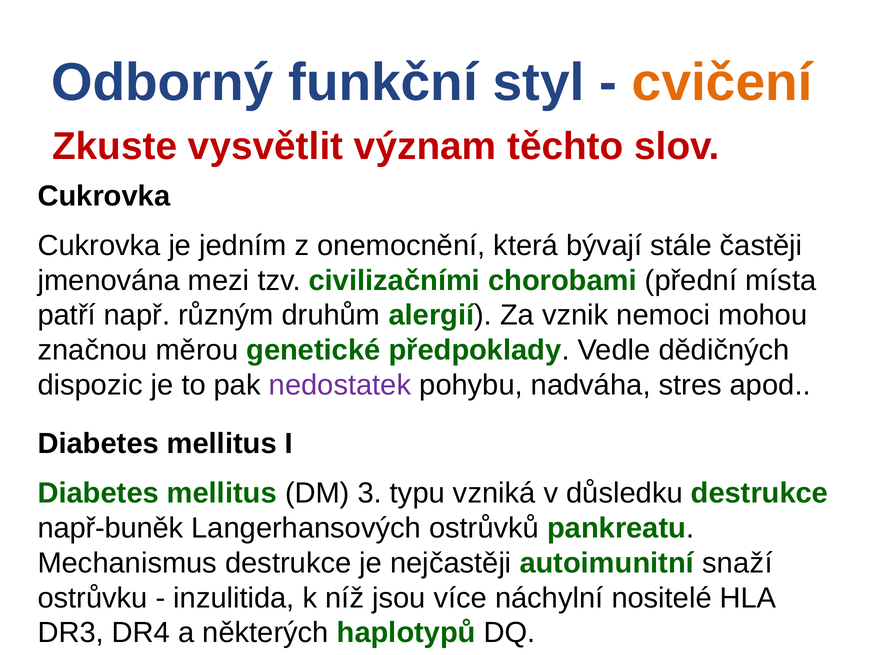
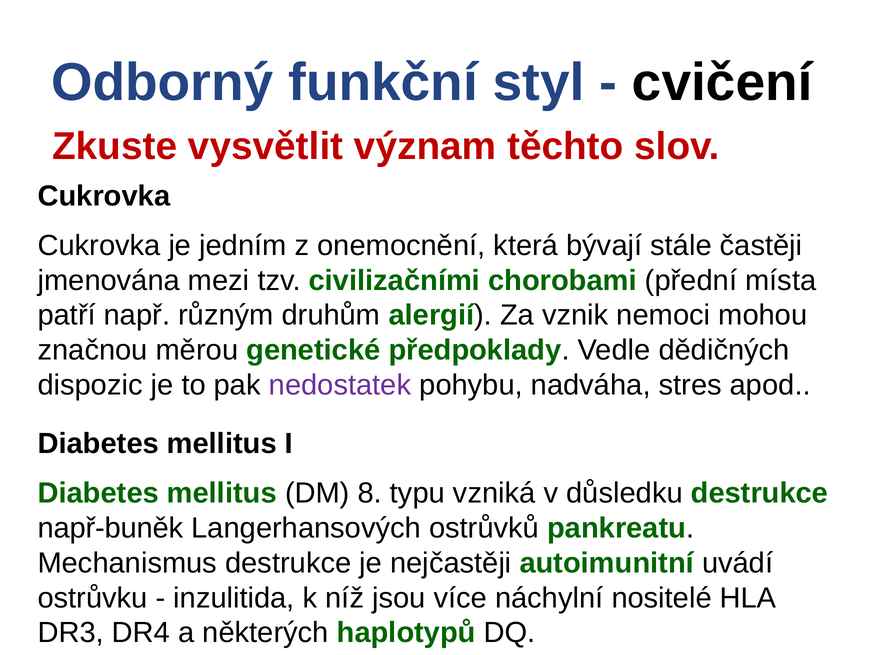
cvičení colour: orange -> black
3: 3 -> 8
snaží: snaží -> uvádí
